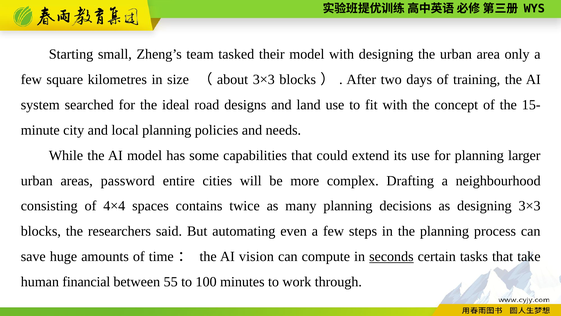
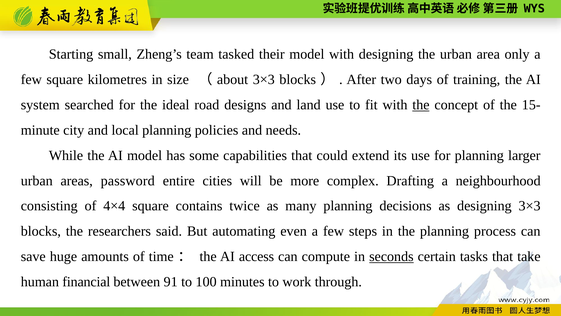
the at (421, 105) underline: none -> present
4×4 spaces: spaces -> square
vision: vision -> access
55: 55 -> 91
